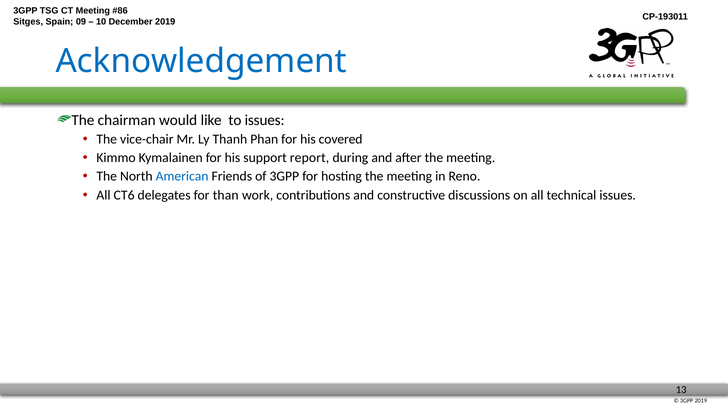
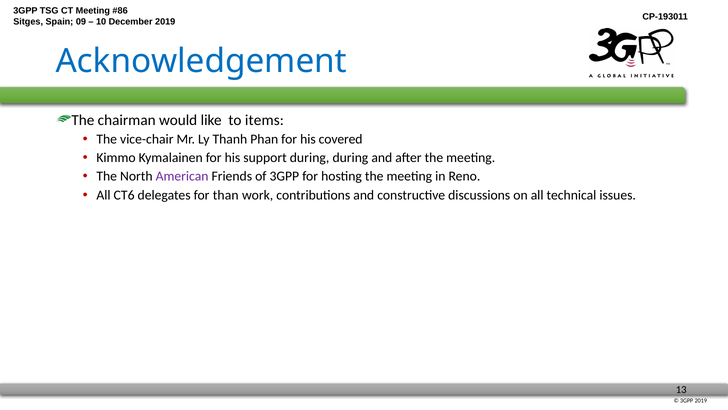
to issues: issues -> items
support report: report -> during
American colour: blue -> purple
